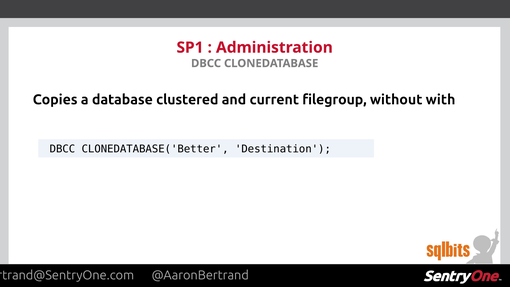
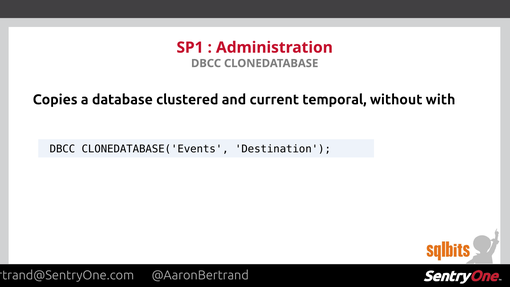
filegroup: filegroup -> temporal
CLONEDATABASE('Better: CLONEDATABASE('Better -> CLONEDATABASE('Events
